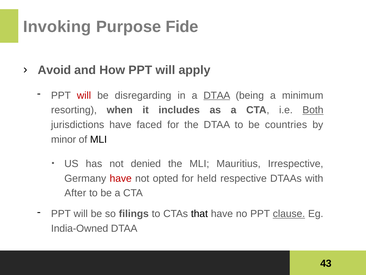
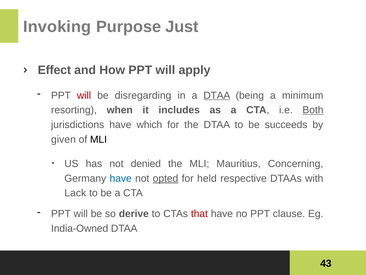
Fide: Fide -> Just
Avoid: Avoid -> Effect
faced: faced -> which
countries: countries -> succeeds
minor: minor -> given
Irrespective: Irrespective -> Concerning
have at (121, 178) colour: red -> blue
opted underline: none -> present
After: After -> Lack
filings: filings -> derive
that colour: black -> red
clause underline: present -> none
